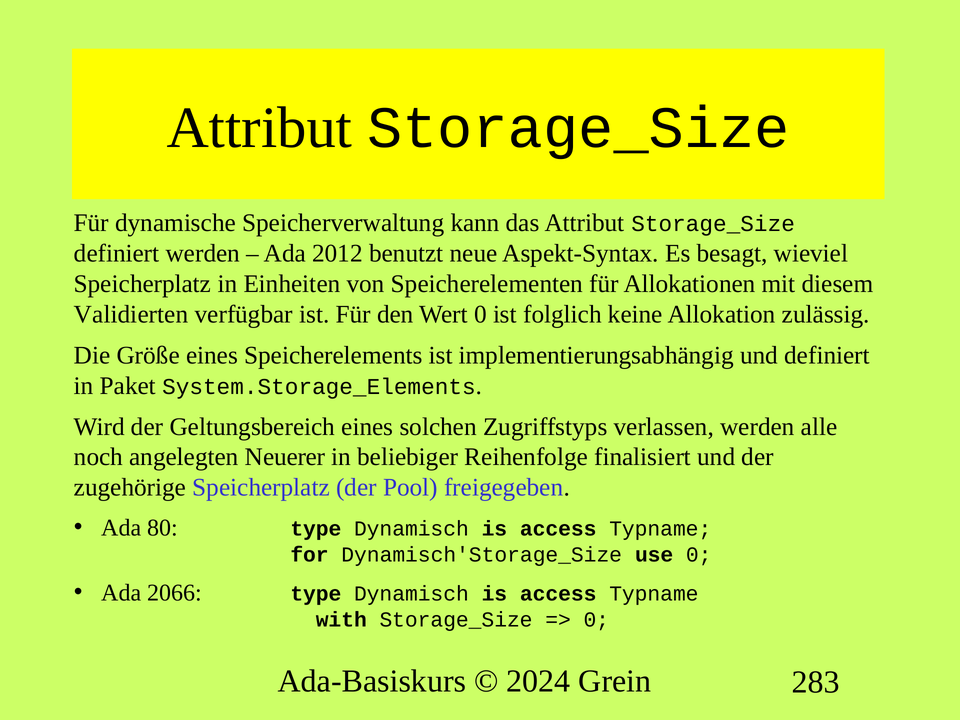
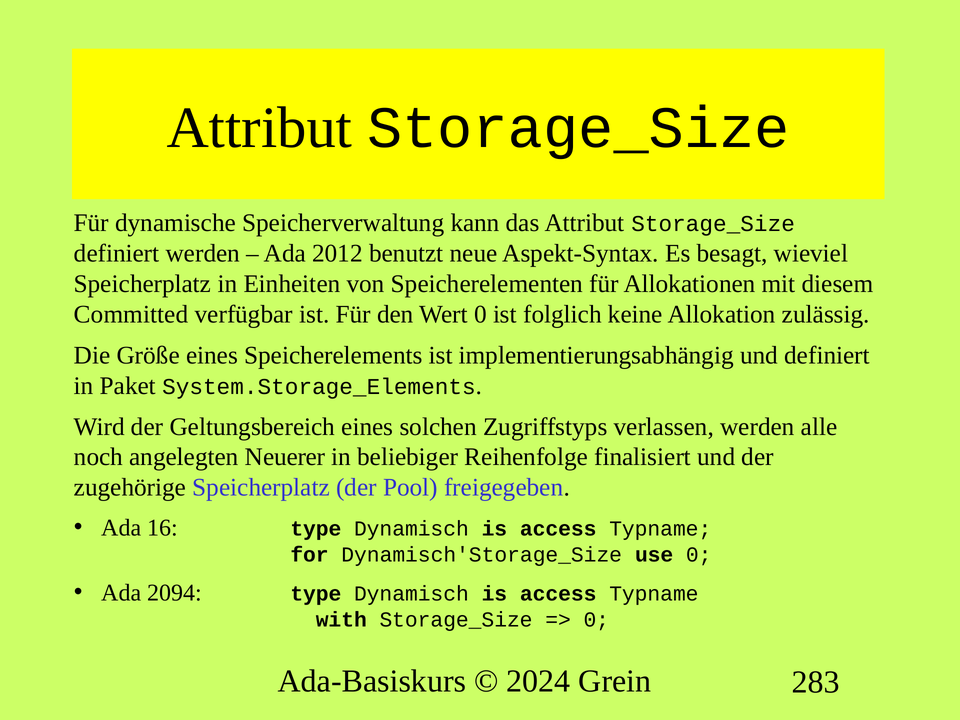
Validierten: Validierten -> Committed
80: 80 -> 16
2066: 2066 -> 2094
